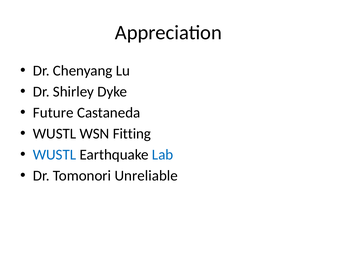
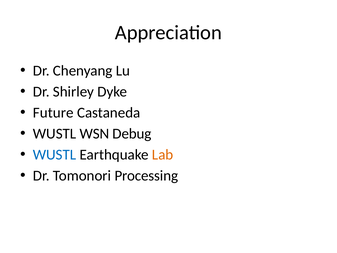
Fitting: Fitting -> Debug
Lab colour: blue -> orange
Unreliable: Unreliable -> Processing
